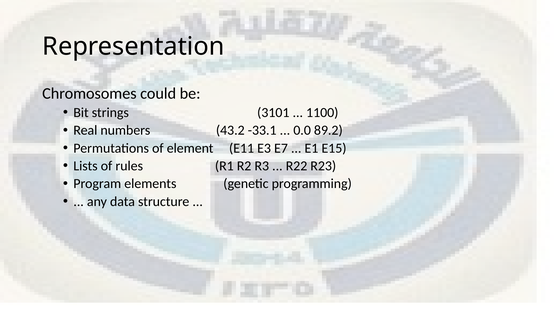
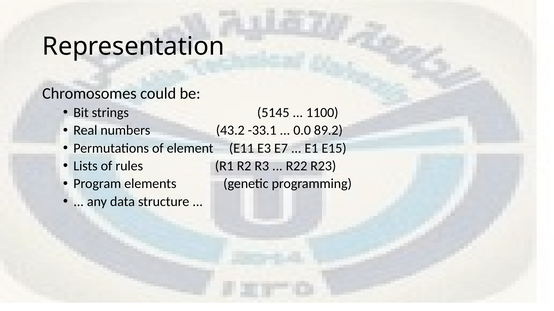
3101: 3101 -> 5145
